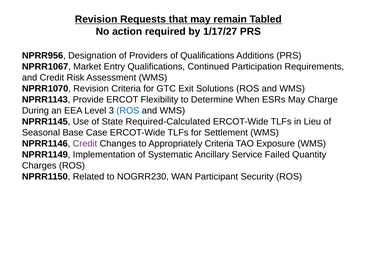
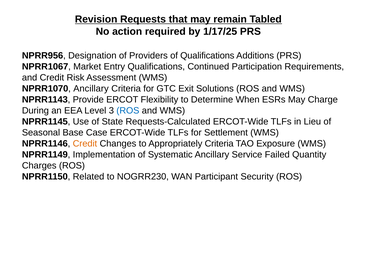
1/17/27: 1/17/27 -> 1/17/25
NPRR1070 Revision: Revision -> Ancillary
Required-Calculated: Required-Calculated -> Requests-Calculated
Credit at (85, 143) colour: purple -> orange
